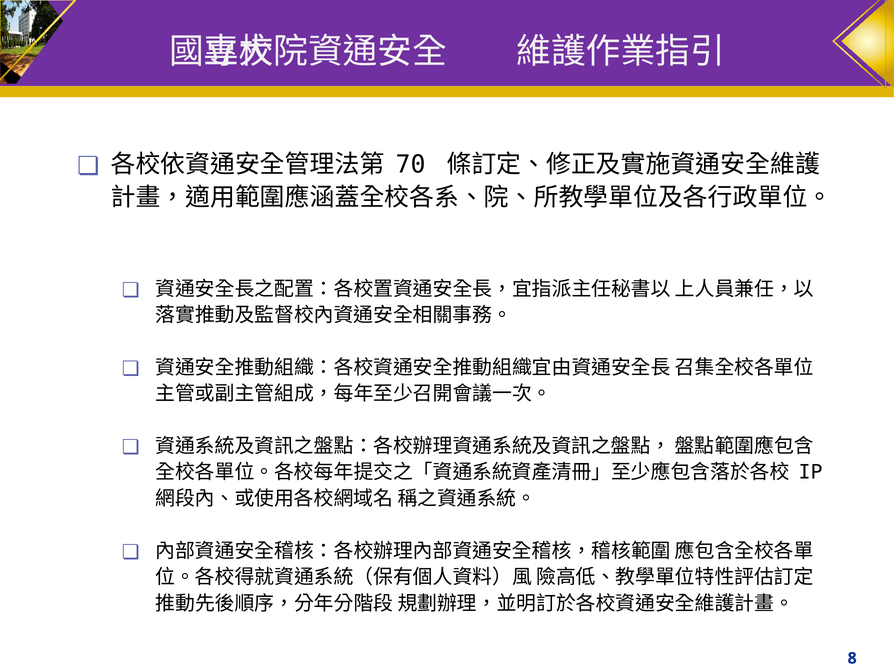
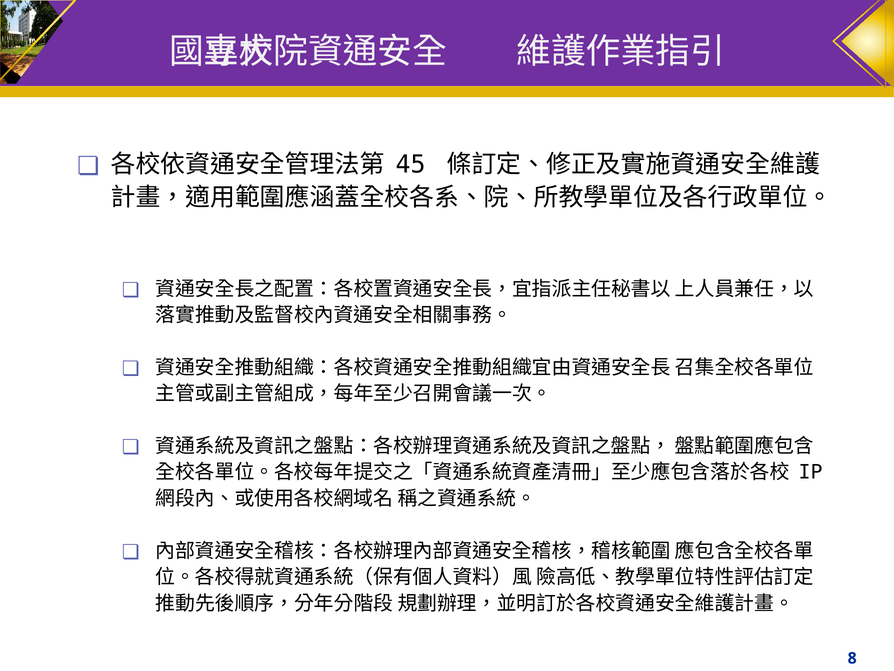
70: 70 -> 45
